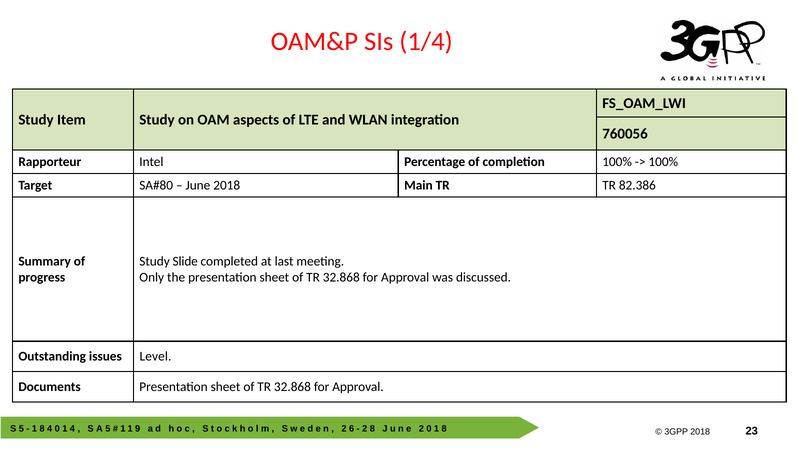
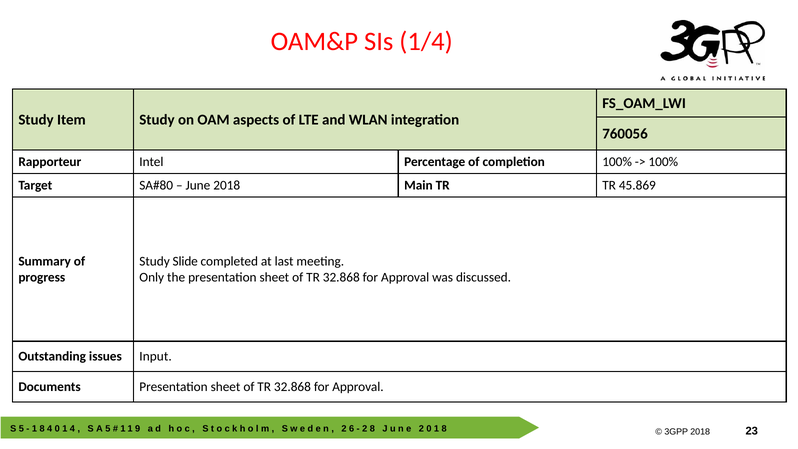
82.386: 82.386 -> 45.869
Level: Level -> Input
